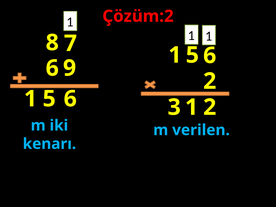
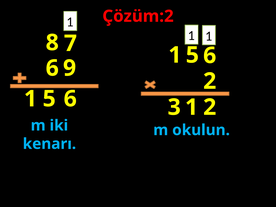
verilen: verilen -> okulun
